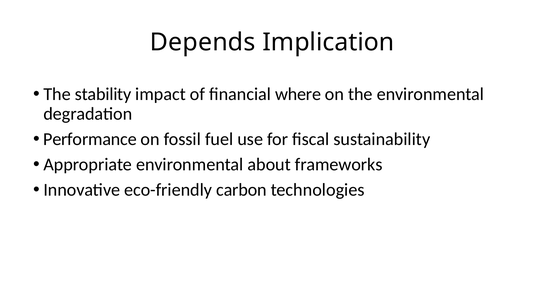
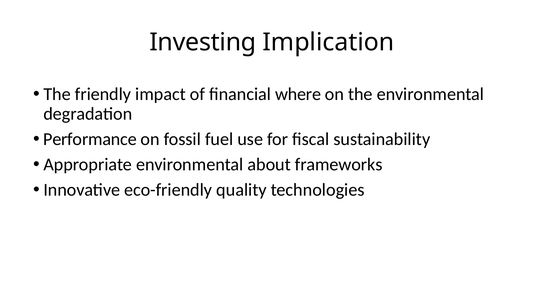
Depends: Depends -> Investing
stability: stability -> friendly
carbon: carbon -> quality
